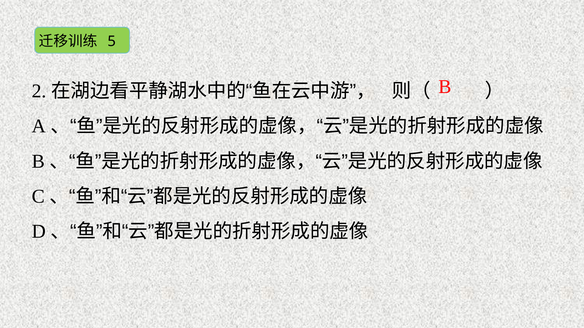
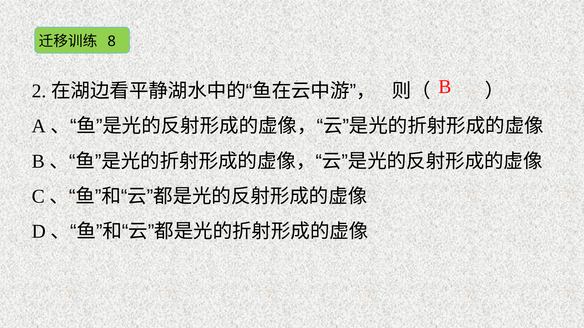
5: 5 -> 8
